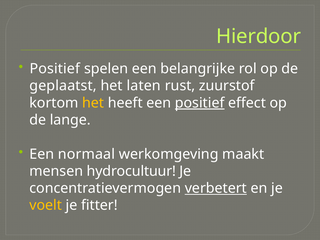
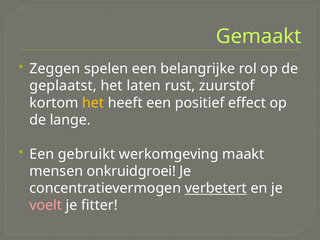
Hierdoor: Hierdoor -> Gemaakt
Positief at (55, 69): Positief -> Zeggen
positief at (200, 103) underline: present -> none
normaal: normaal -> gebruikt
hydrocultuur: hydrocultuur -> onkruidgroei
voelt colour: yellow -> pink
